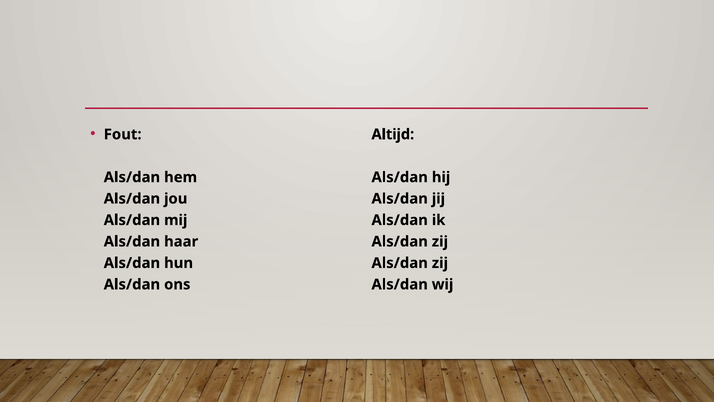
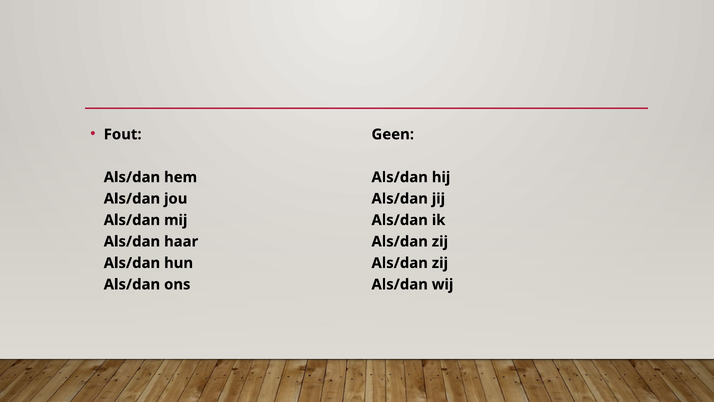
Altijd: Altijd -> Geen
